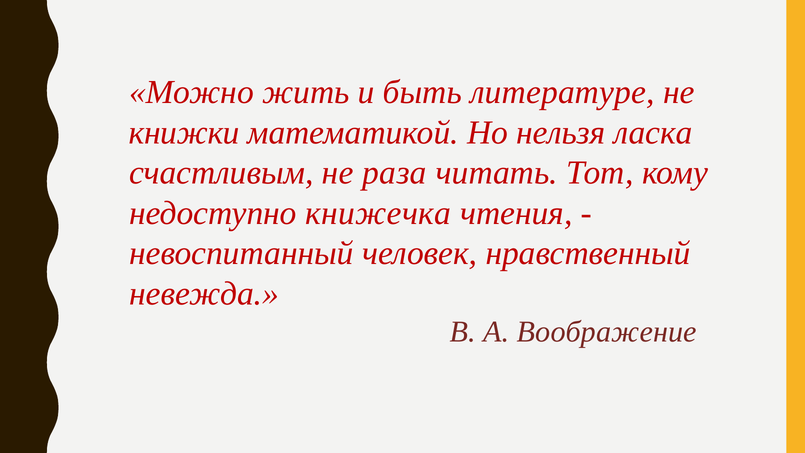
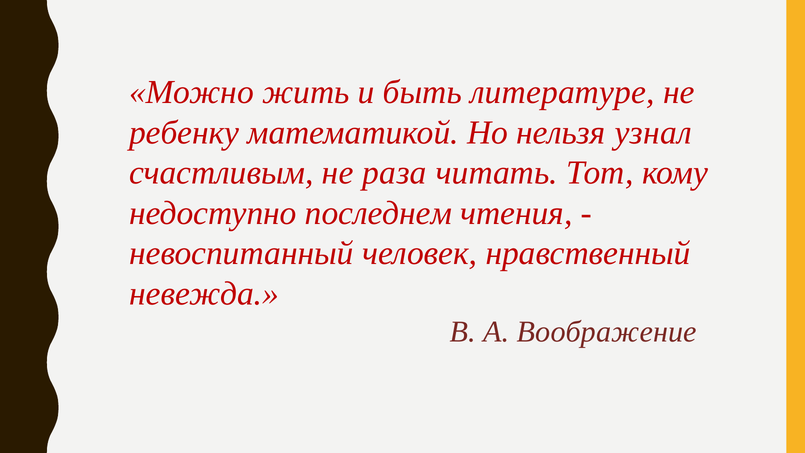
книжки: книжки -> ребенку
ласка: ласка -> узнал
книжечка: книжечка -> последнем
